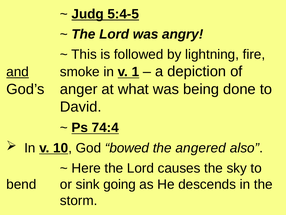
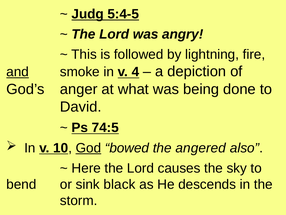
1: 1 -> 4
74:4: 74:4 -> 74:5
God underline: none -> present
going: going -> black
